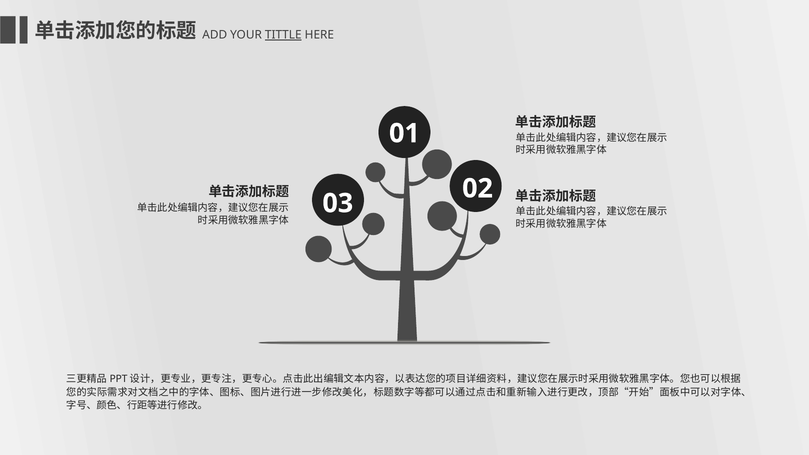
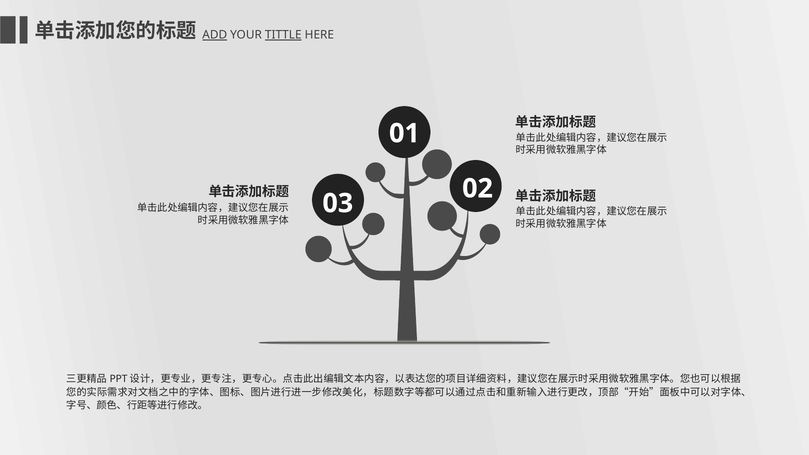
ADD underline: none -> present
